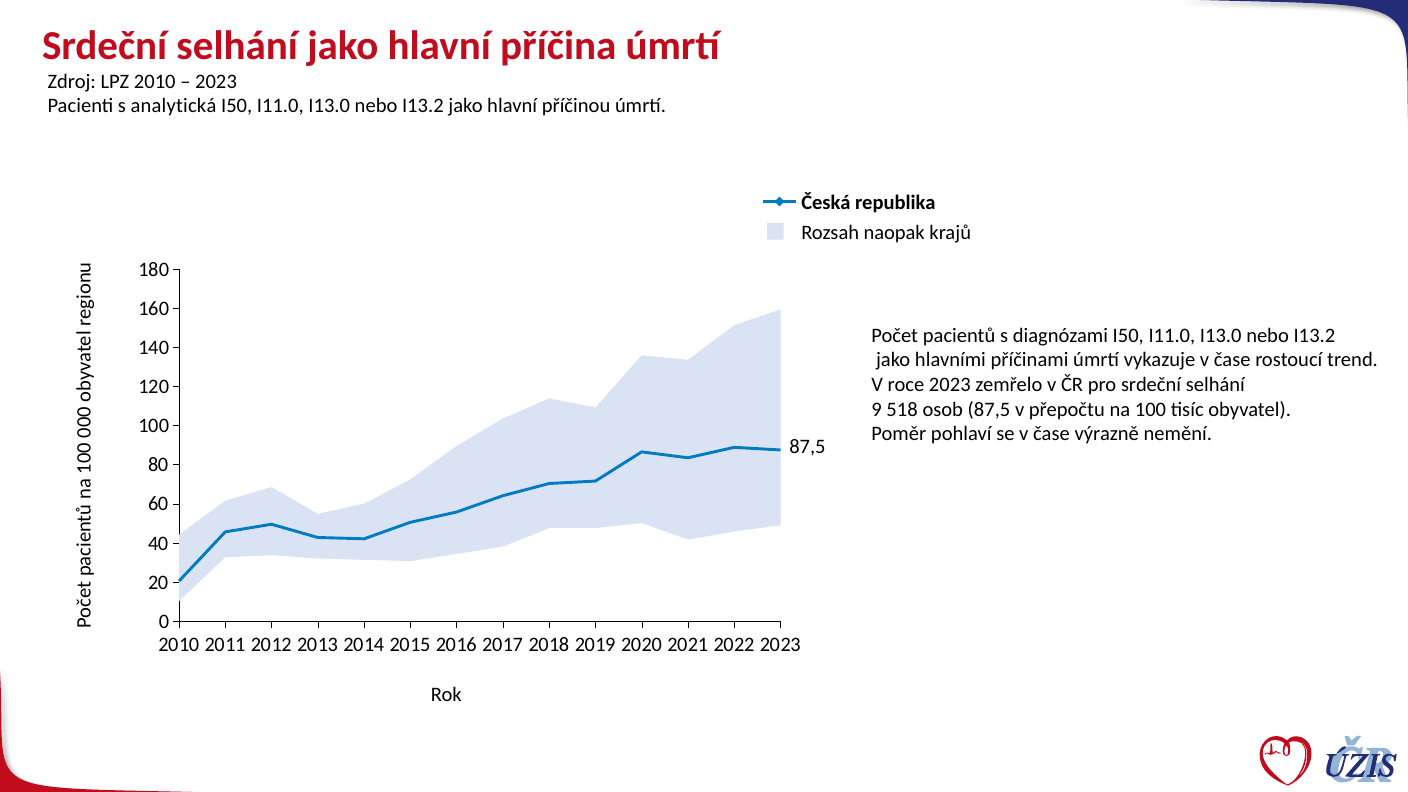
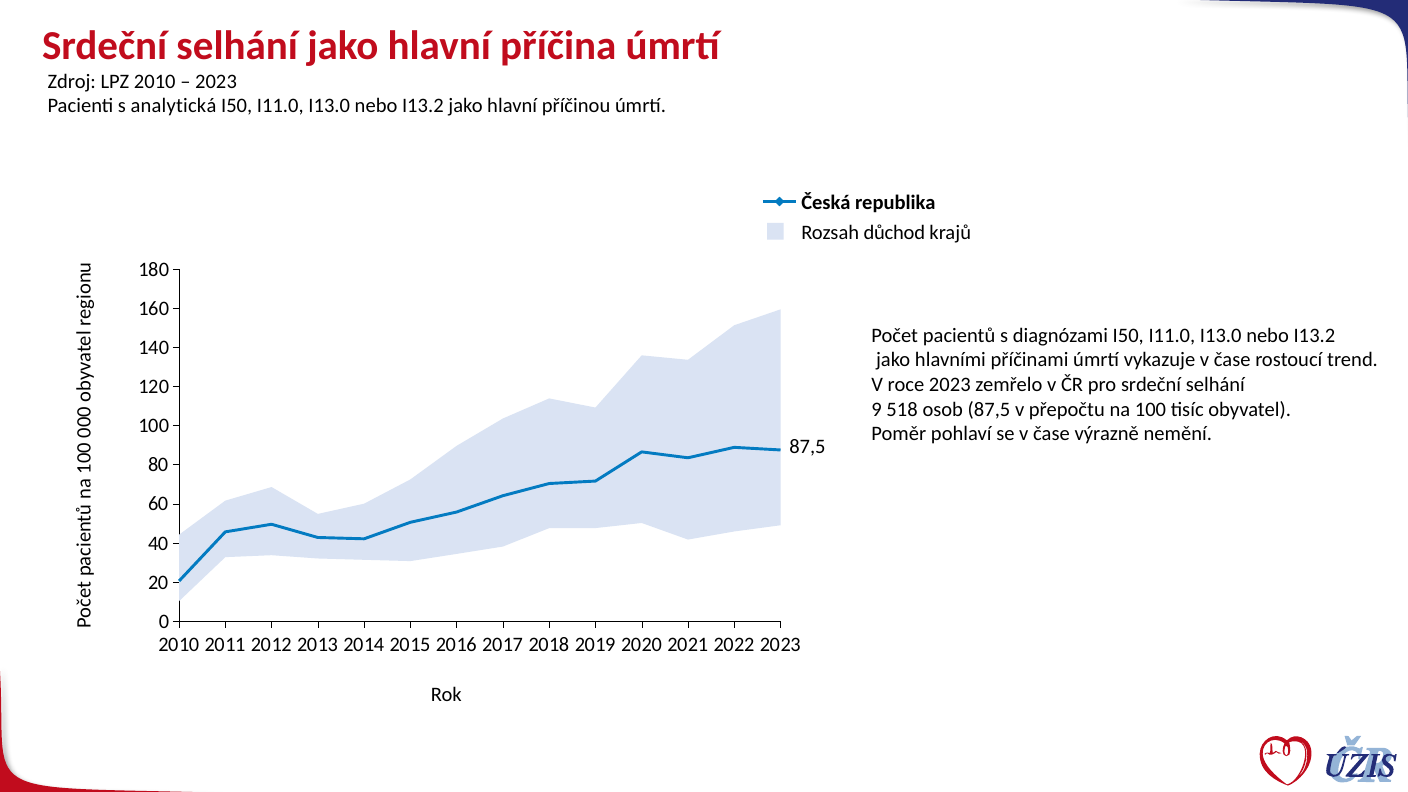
naopak: naopak -> důchod
